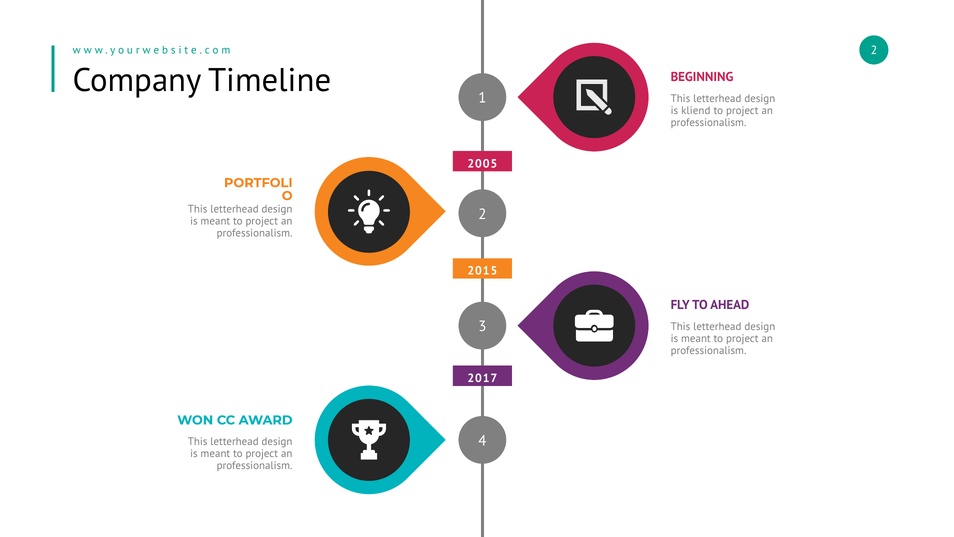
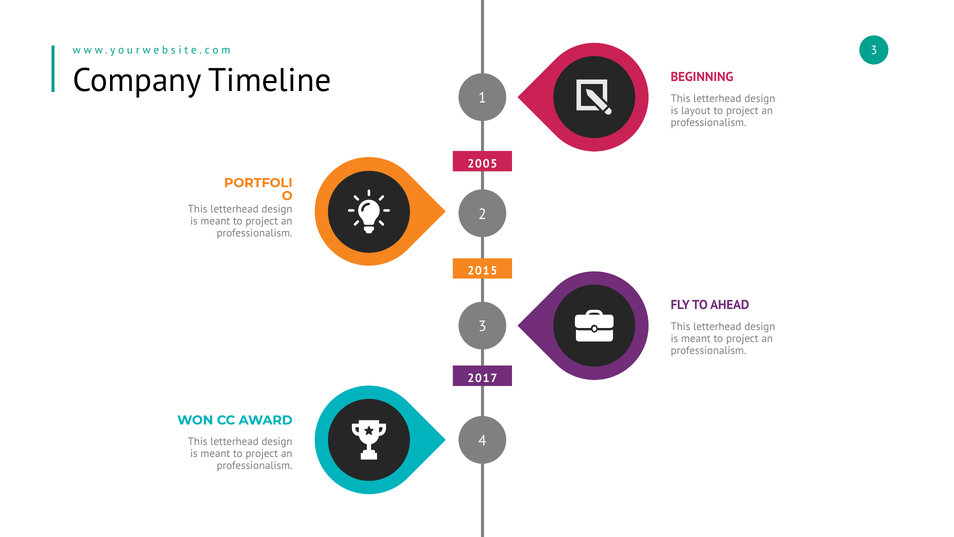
2 at (874, 50): 2 -> 3
kliend: kliend -> layout
